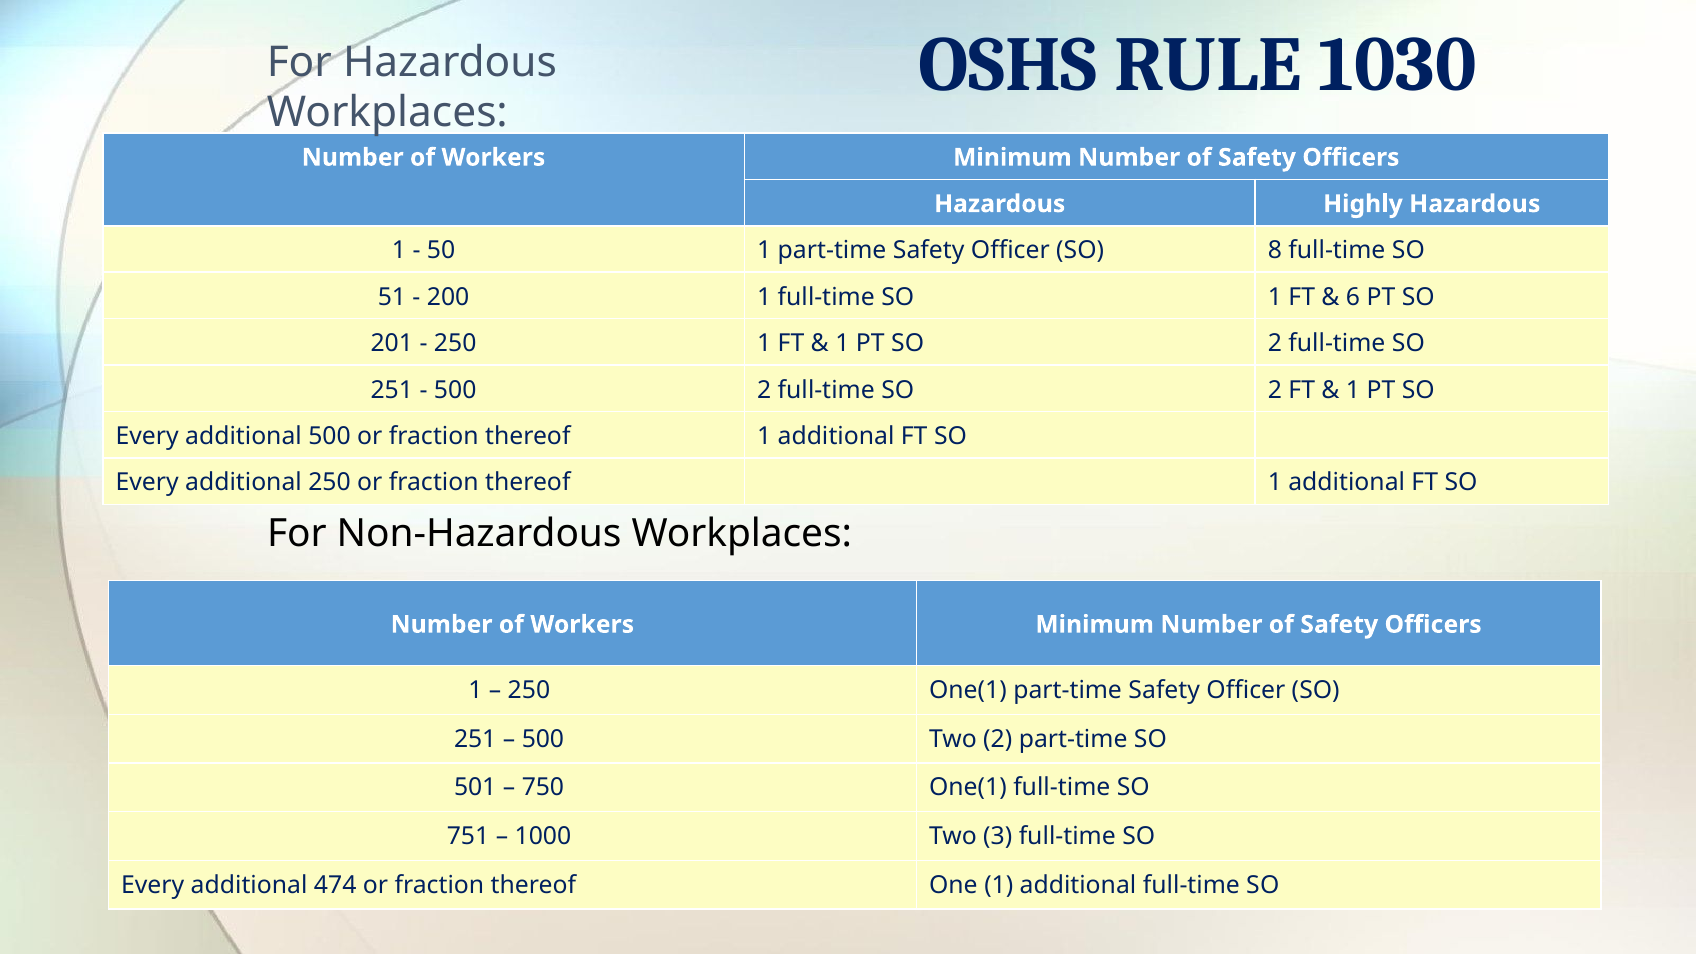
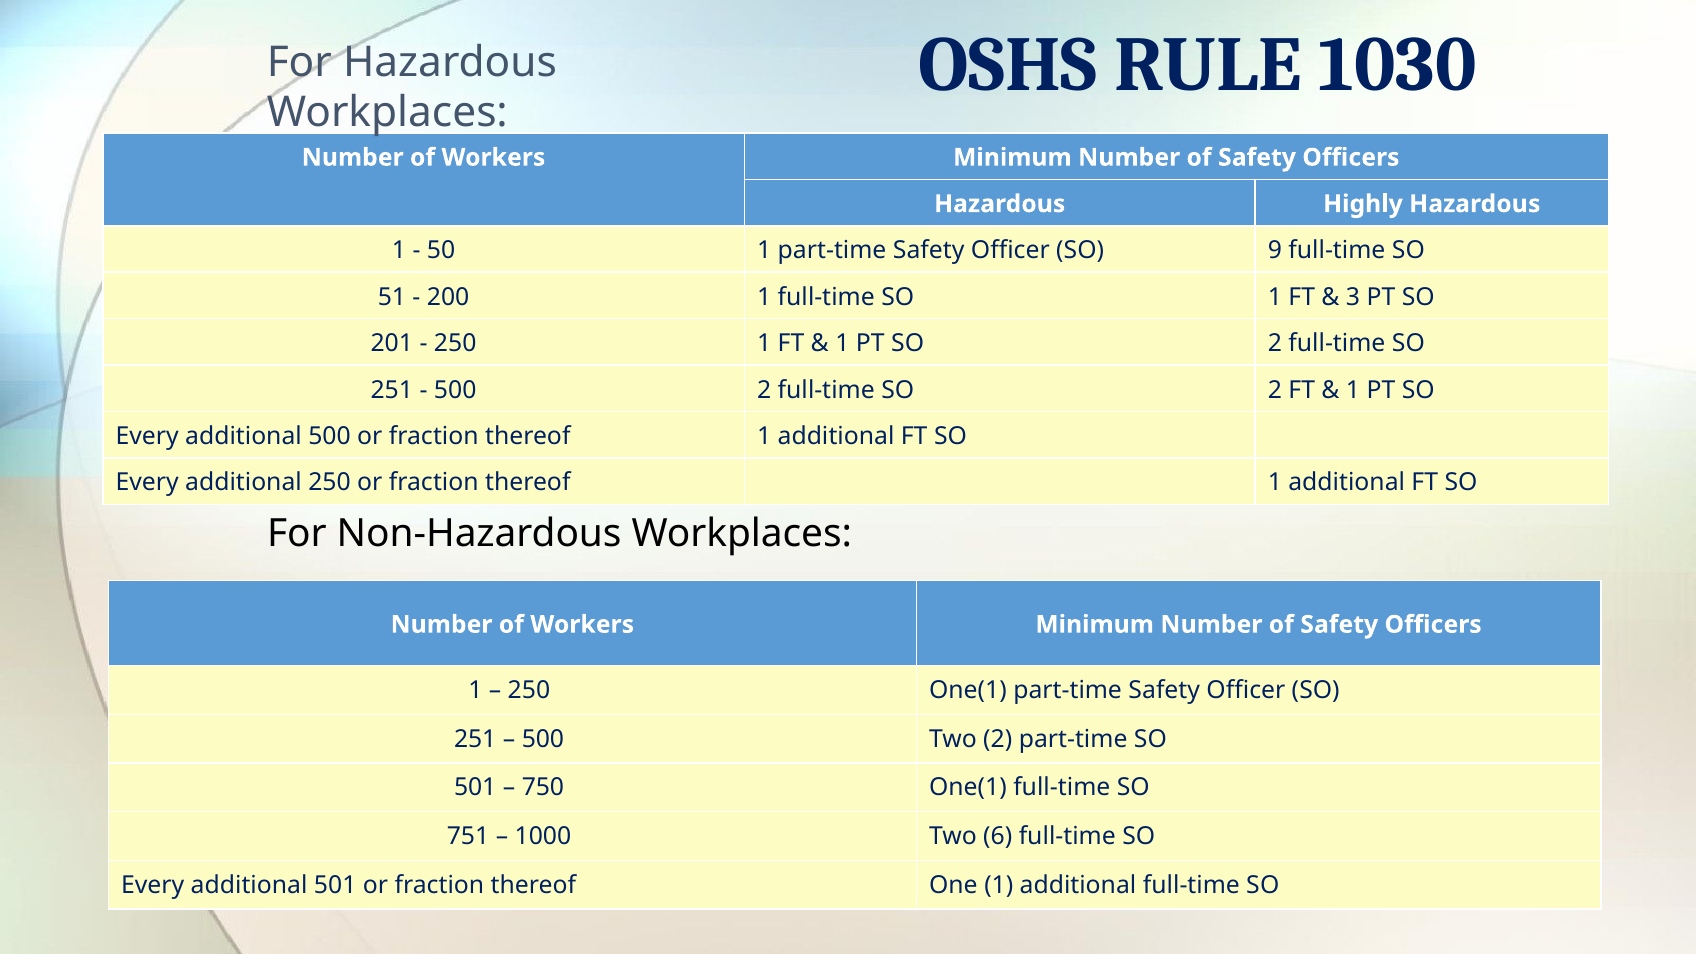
8: 8 -> 9
6: 6 -> 3
3: 3 -> 6
additional 474: 474 -> 501
